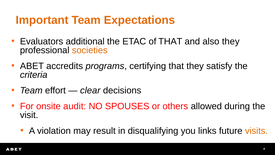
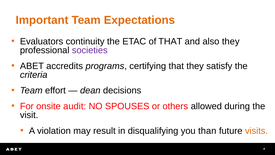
additional: additional -> continuity
societies colour: orange -> purple
clear: clear -> dean
links: links -> than
